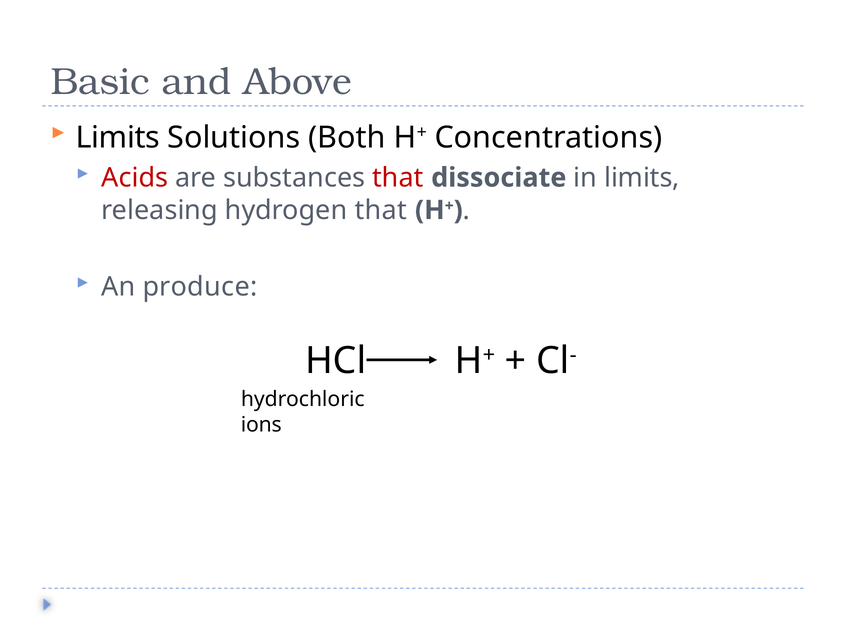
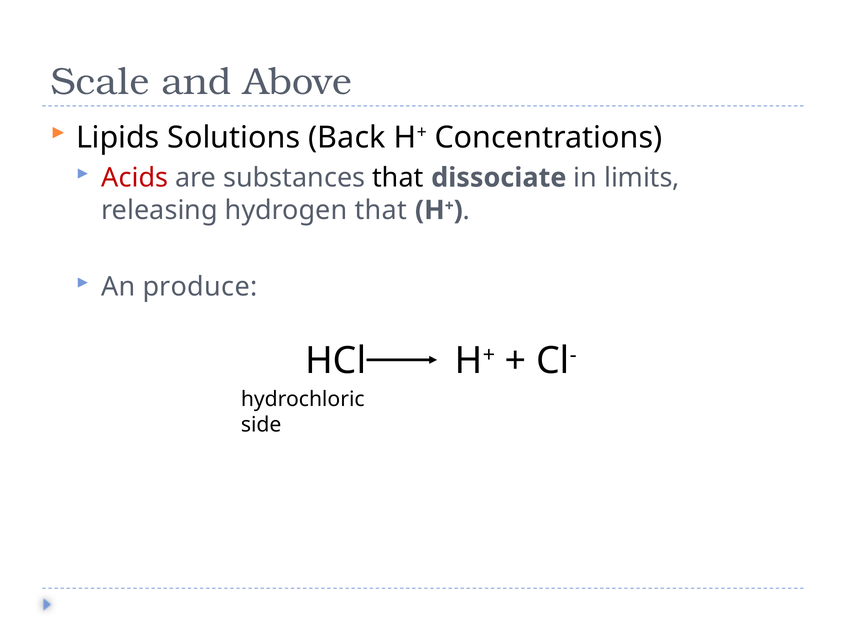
Basic: Basic -> Scale
Limits at (118, 137): Limits -> Lipids
Both: Both -> Back
that at (398, 178) colour: red -> black
ions: ions -> side
